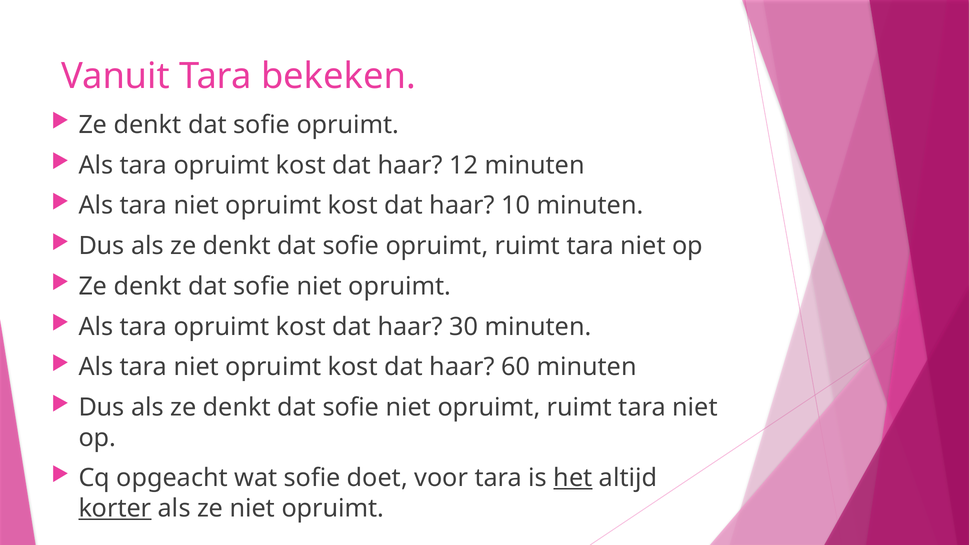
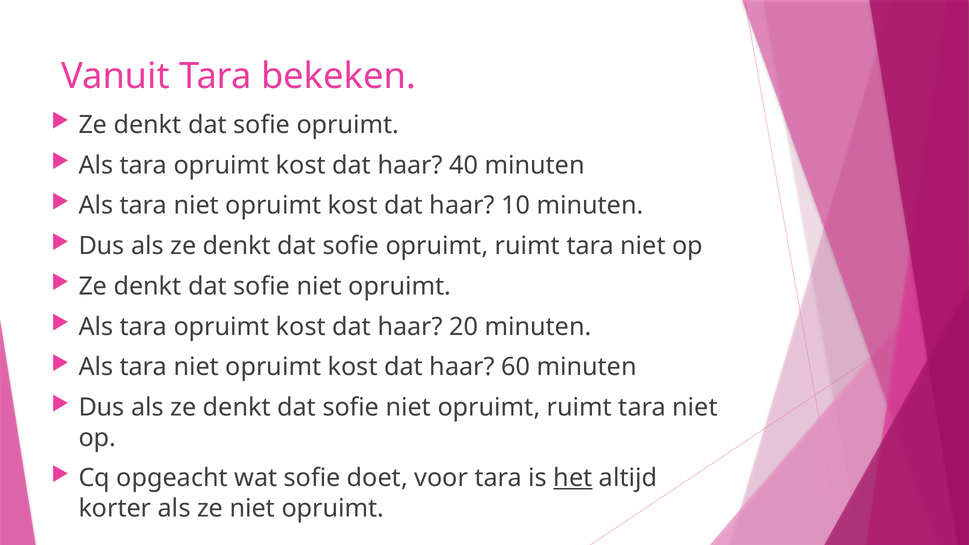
12: 12 -> 40
30: 30 -> 20
korter underline: present -> none
